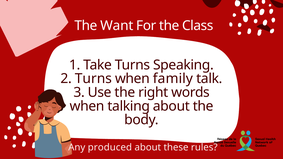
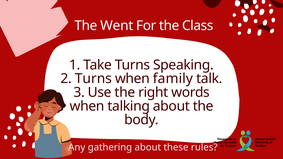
Want: Want -> Went
produced: produced -> gathering
